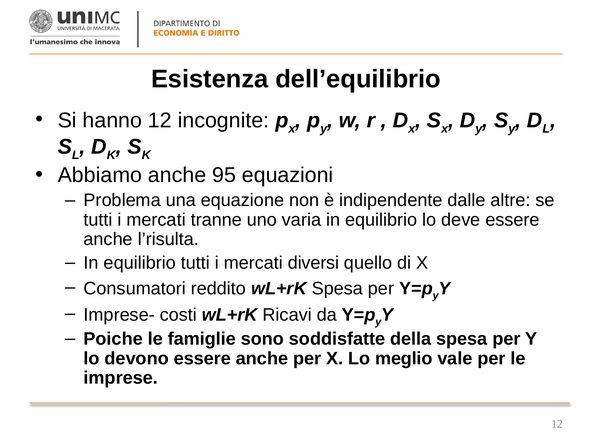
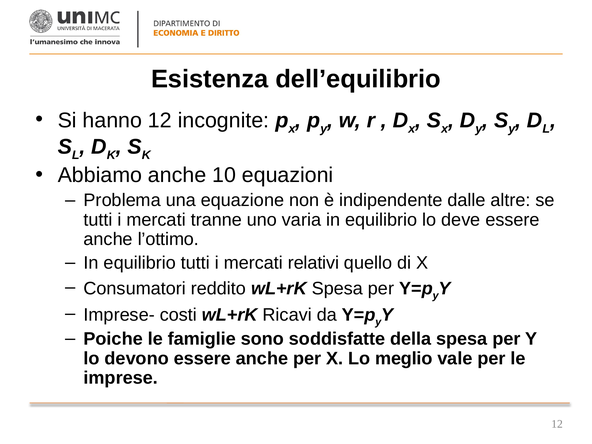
95: 95 -> 10
l’risulta: l’risulta -> l’ottimo
diversi: diversi -> relativi
